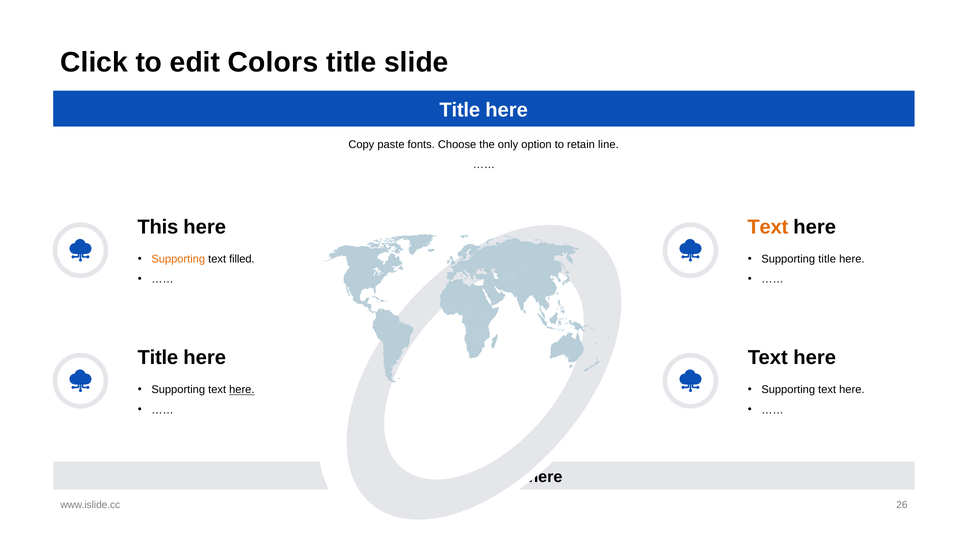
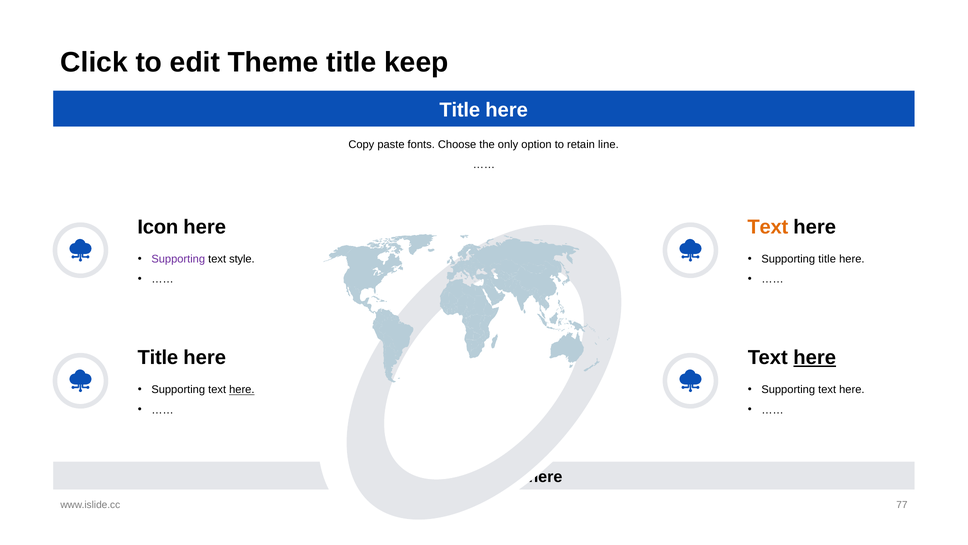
Colors: Colors -> Theme
slide: slide -> keep
This: This -> Icon
Supporting at (178, 259) colour: orange -> purple
filled: filled -> style
here at (815, 357) underline: none -> present
26: 26 -> 77
